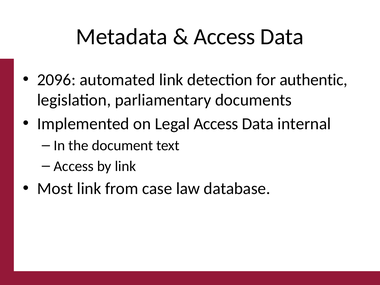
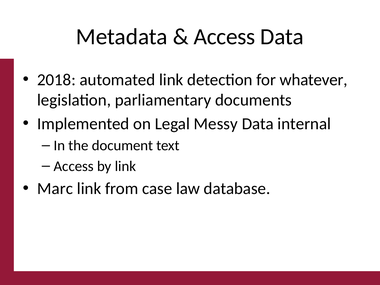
2096: 2096 -> 2018
authentic: authentic -> whatever
Legal Access: Access -> Messy
Most: Most -> Marc
